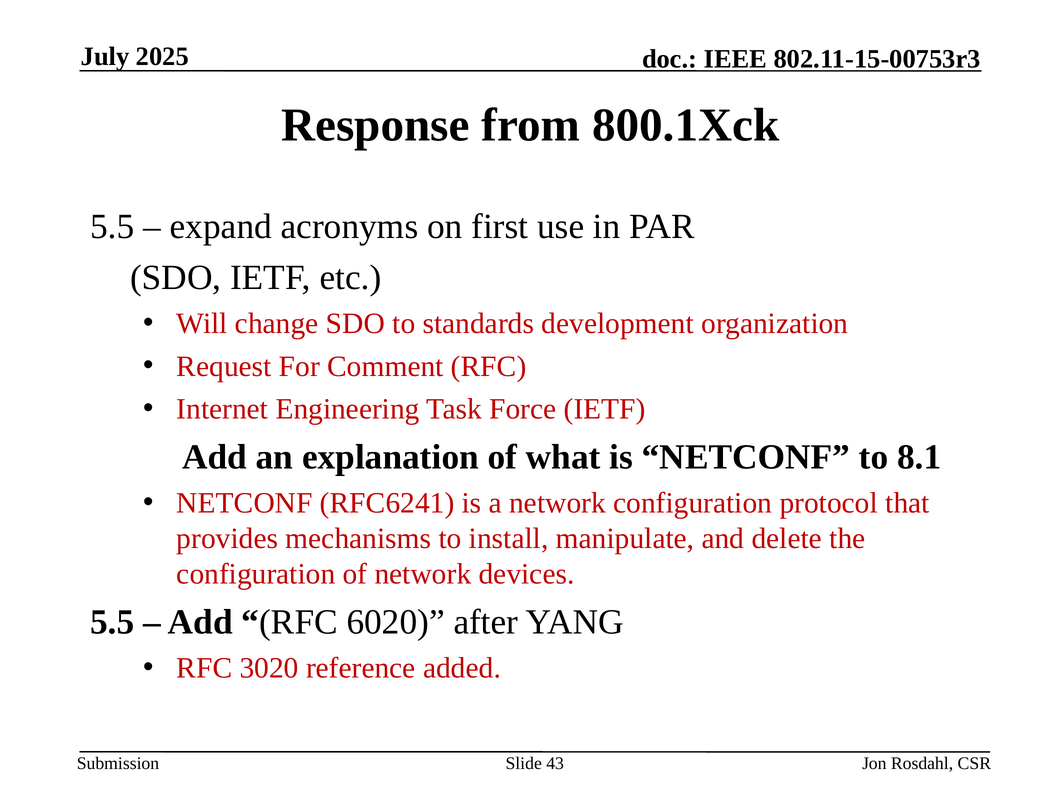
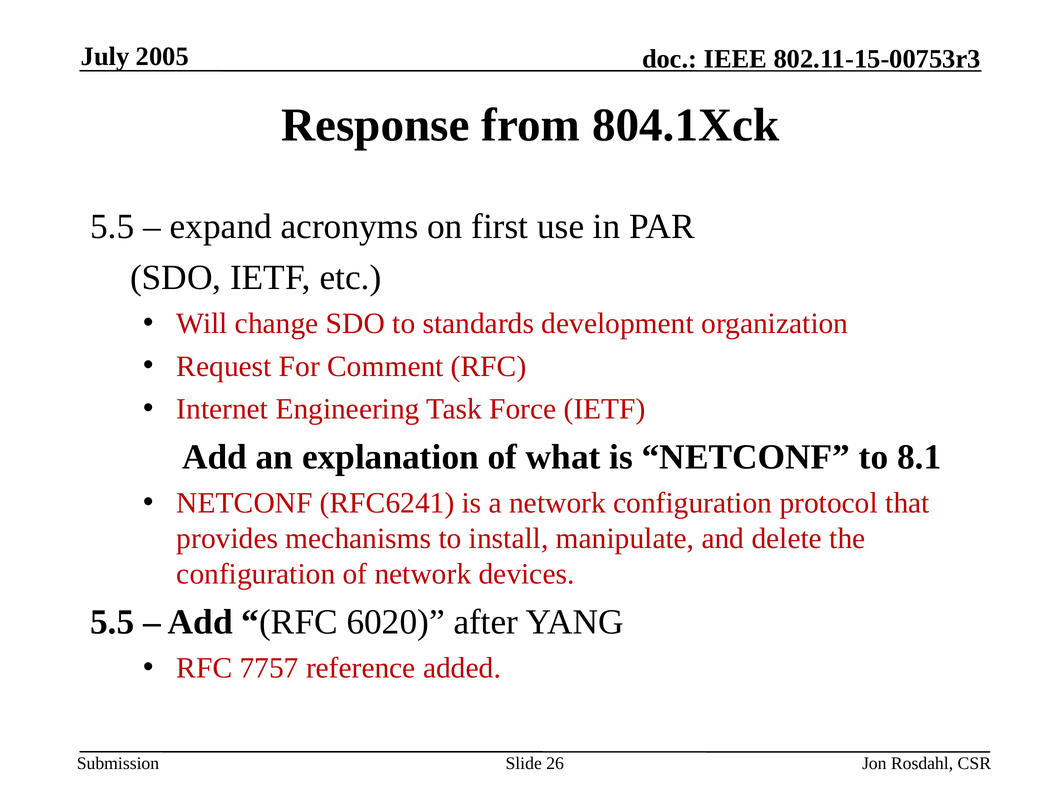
2025: 2025 -> 2005
800.1Xck: 800.1Xck -> 804.1Xck
3020: 3020 -> 7757
43: 43 -> 26
